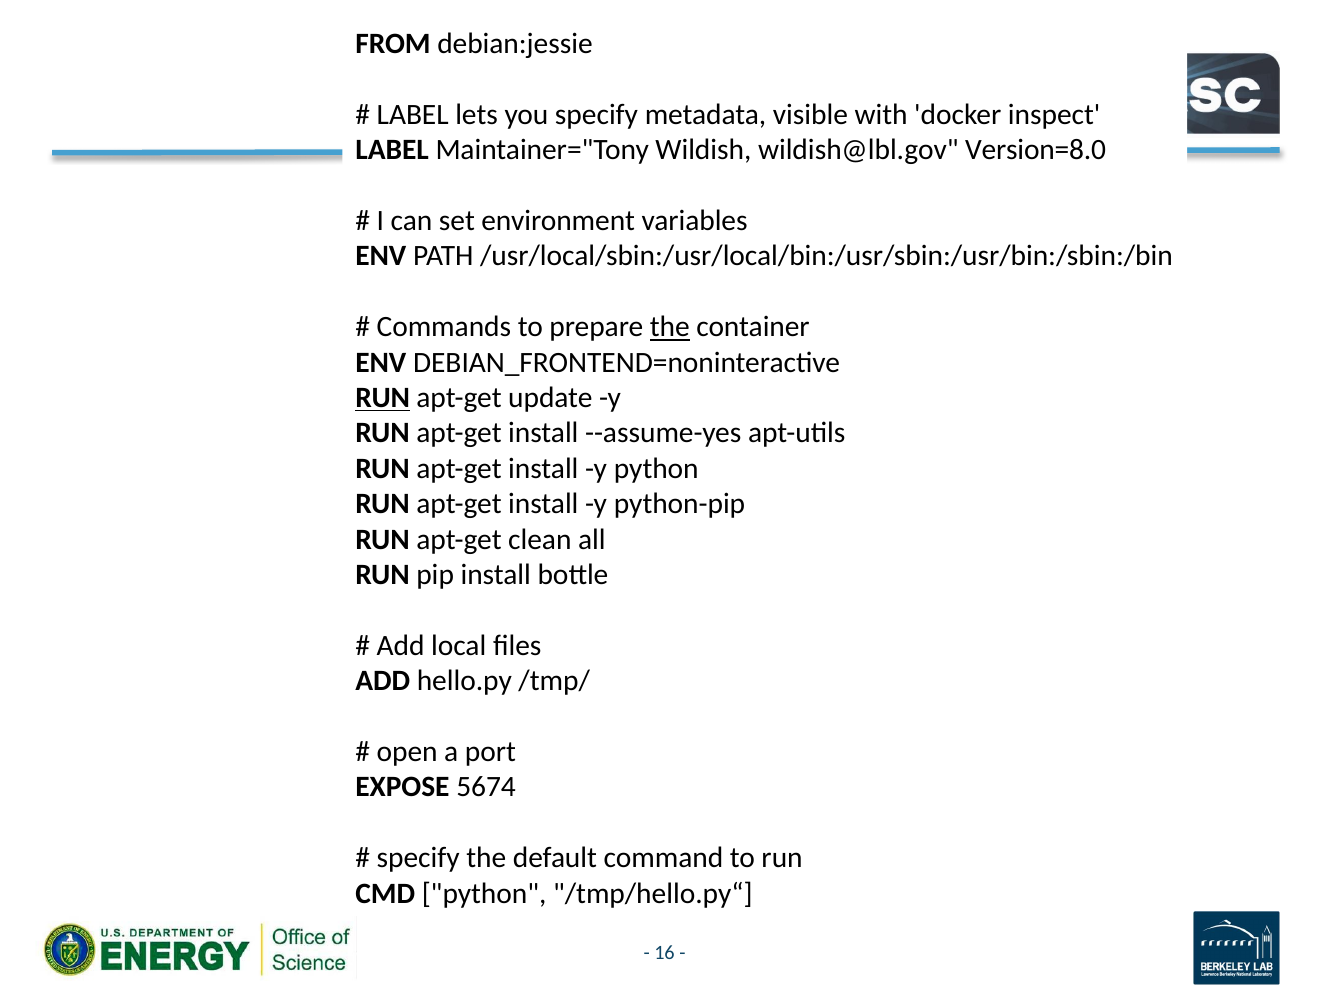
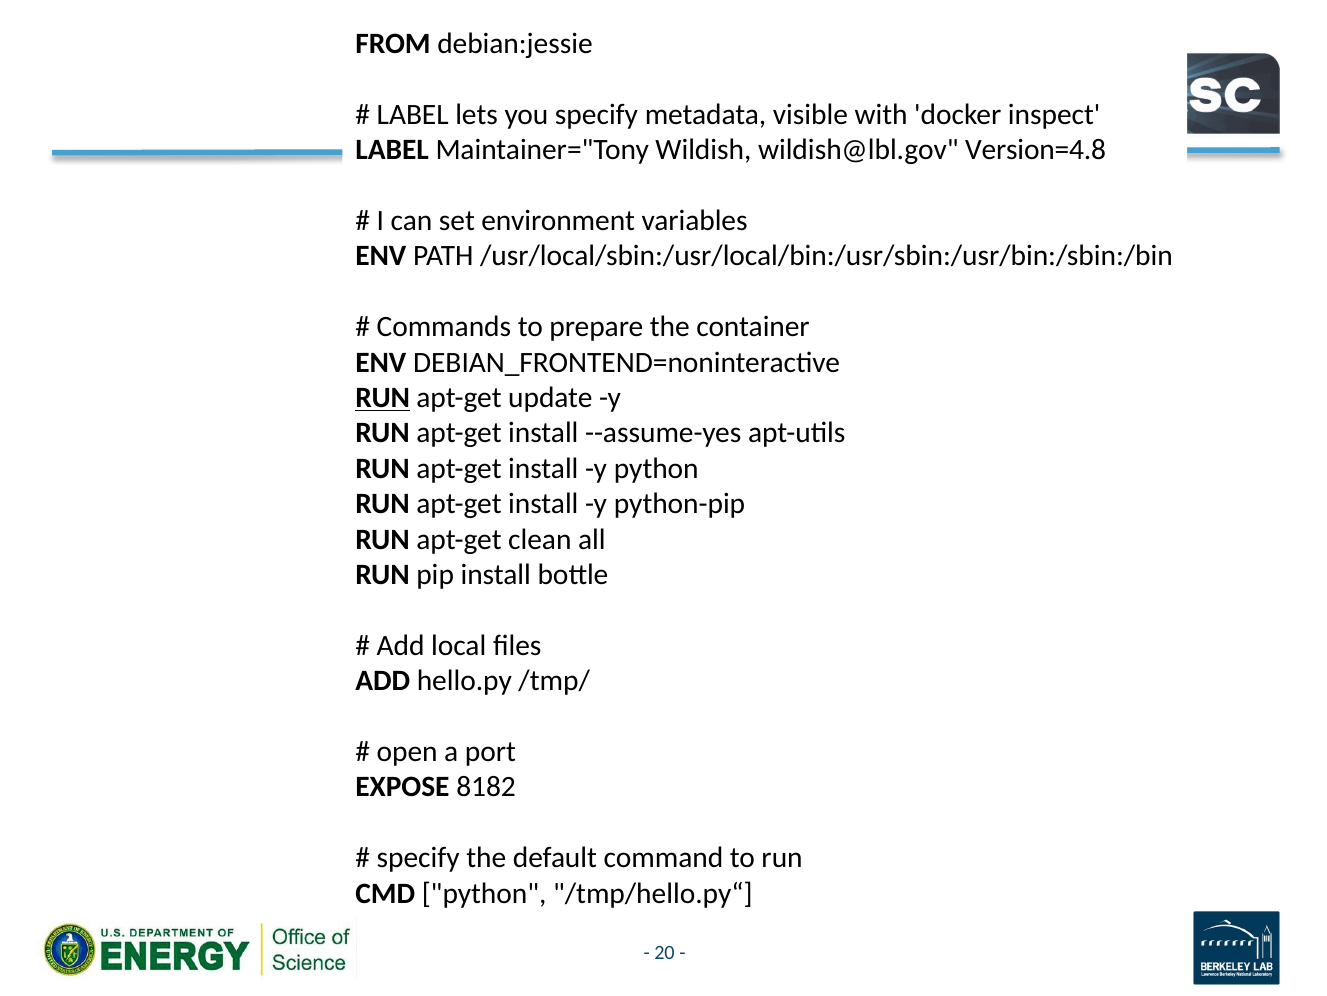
Version=8.0: Version=8.0 -> Version=4.8
the at (670, 327) underline: present -> none
5674: 5674 -> 8182
16: 16 -> 20
